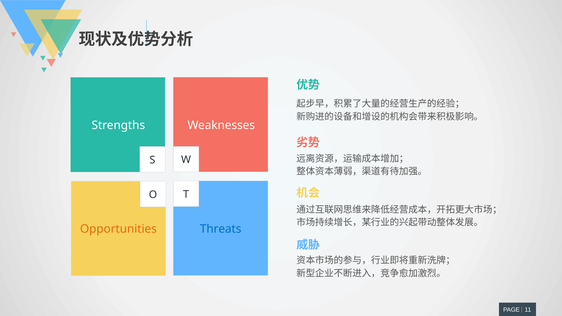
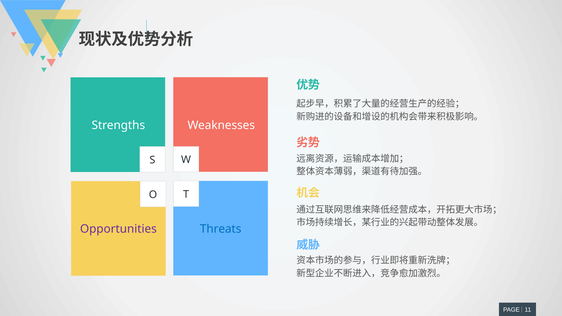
Opportunities colour: orange -> purple
